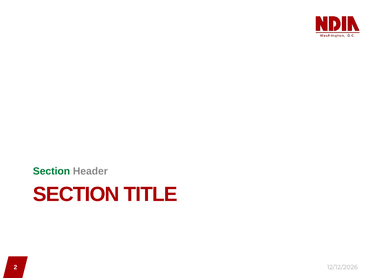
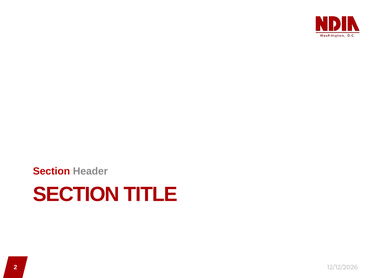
Section at (51, 171) colour: green -> red
